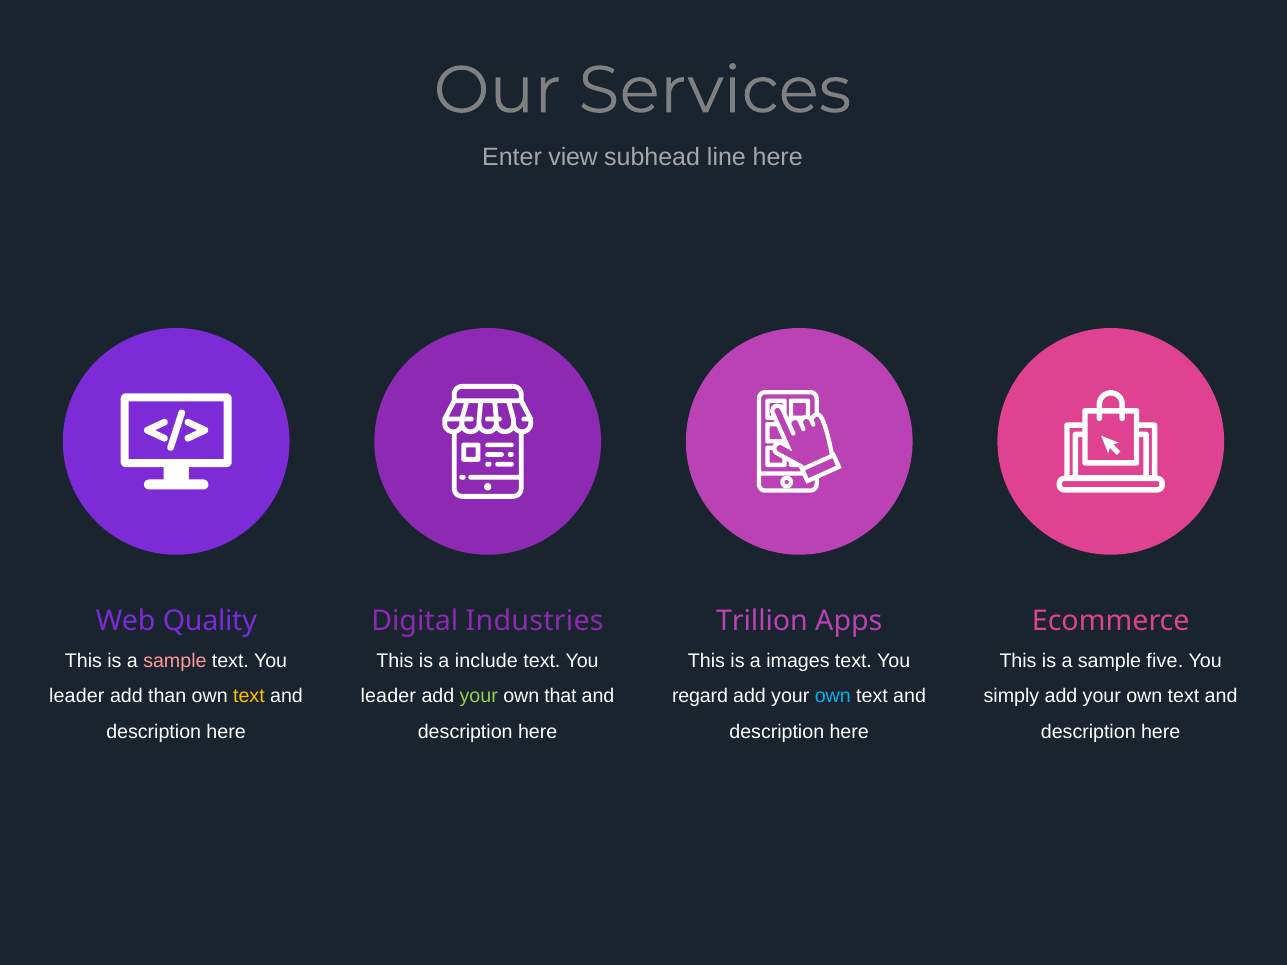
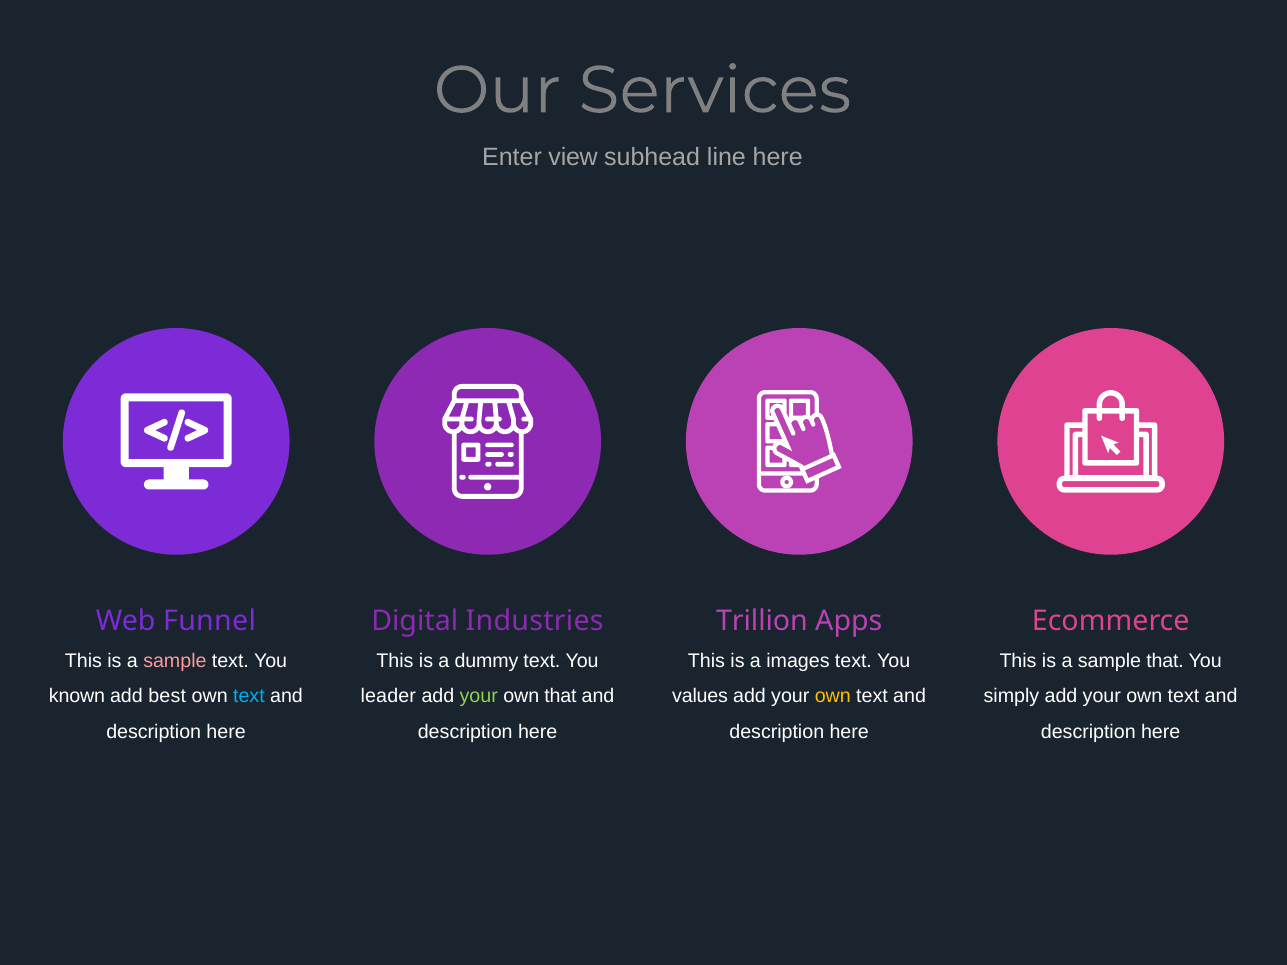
Quality: Quality -> Funnel
include: include -> dummy
sample five: five -> that
leader at (77, 696): leader -> known
than: than -> best
text at (249, 696) colour: yellow -> light blue
regard: regard -> values
own at (833, 696) colour: light blue -> yellow
